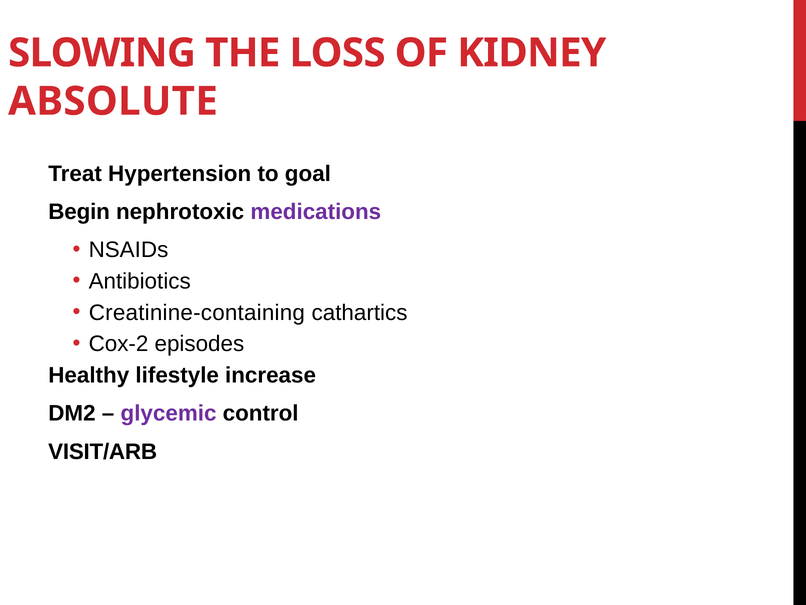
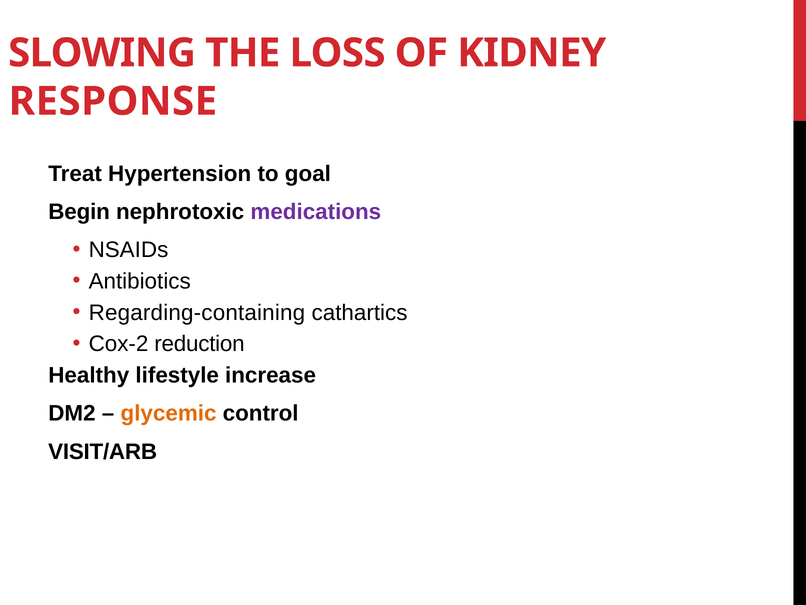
ABSOLUTE: ABSOLUTE -> RESPONSE
Creatinine-containing: Creatinine-containing -> Regarding-containing
episodes: episodes -> reduction
glycemic colour: purple -> orange
